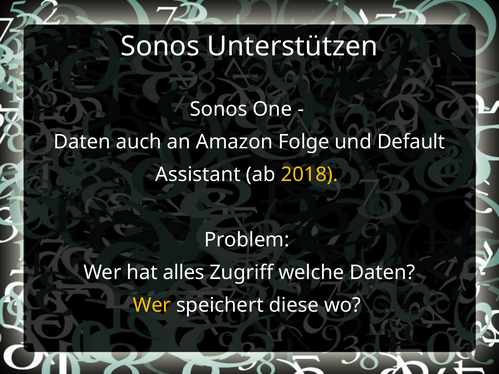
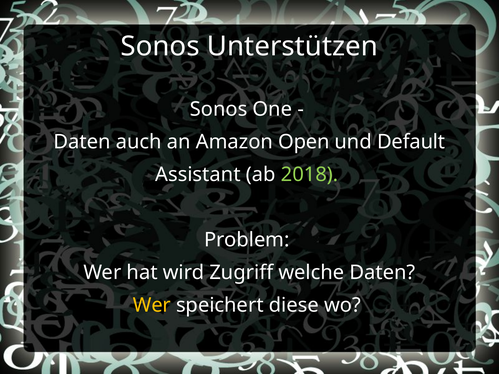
Folge: Folge -> Open
2018 colour: yellow -> light green
alles: alles -> wird
